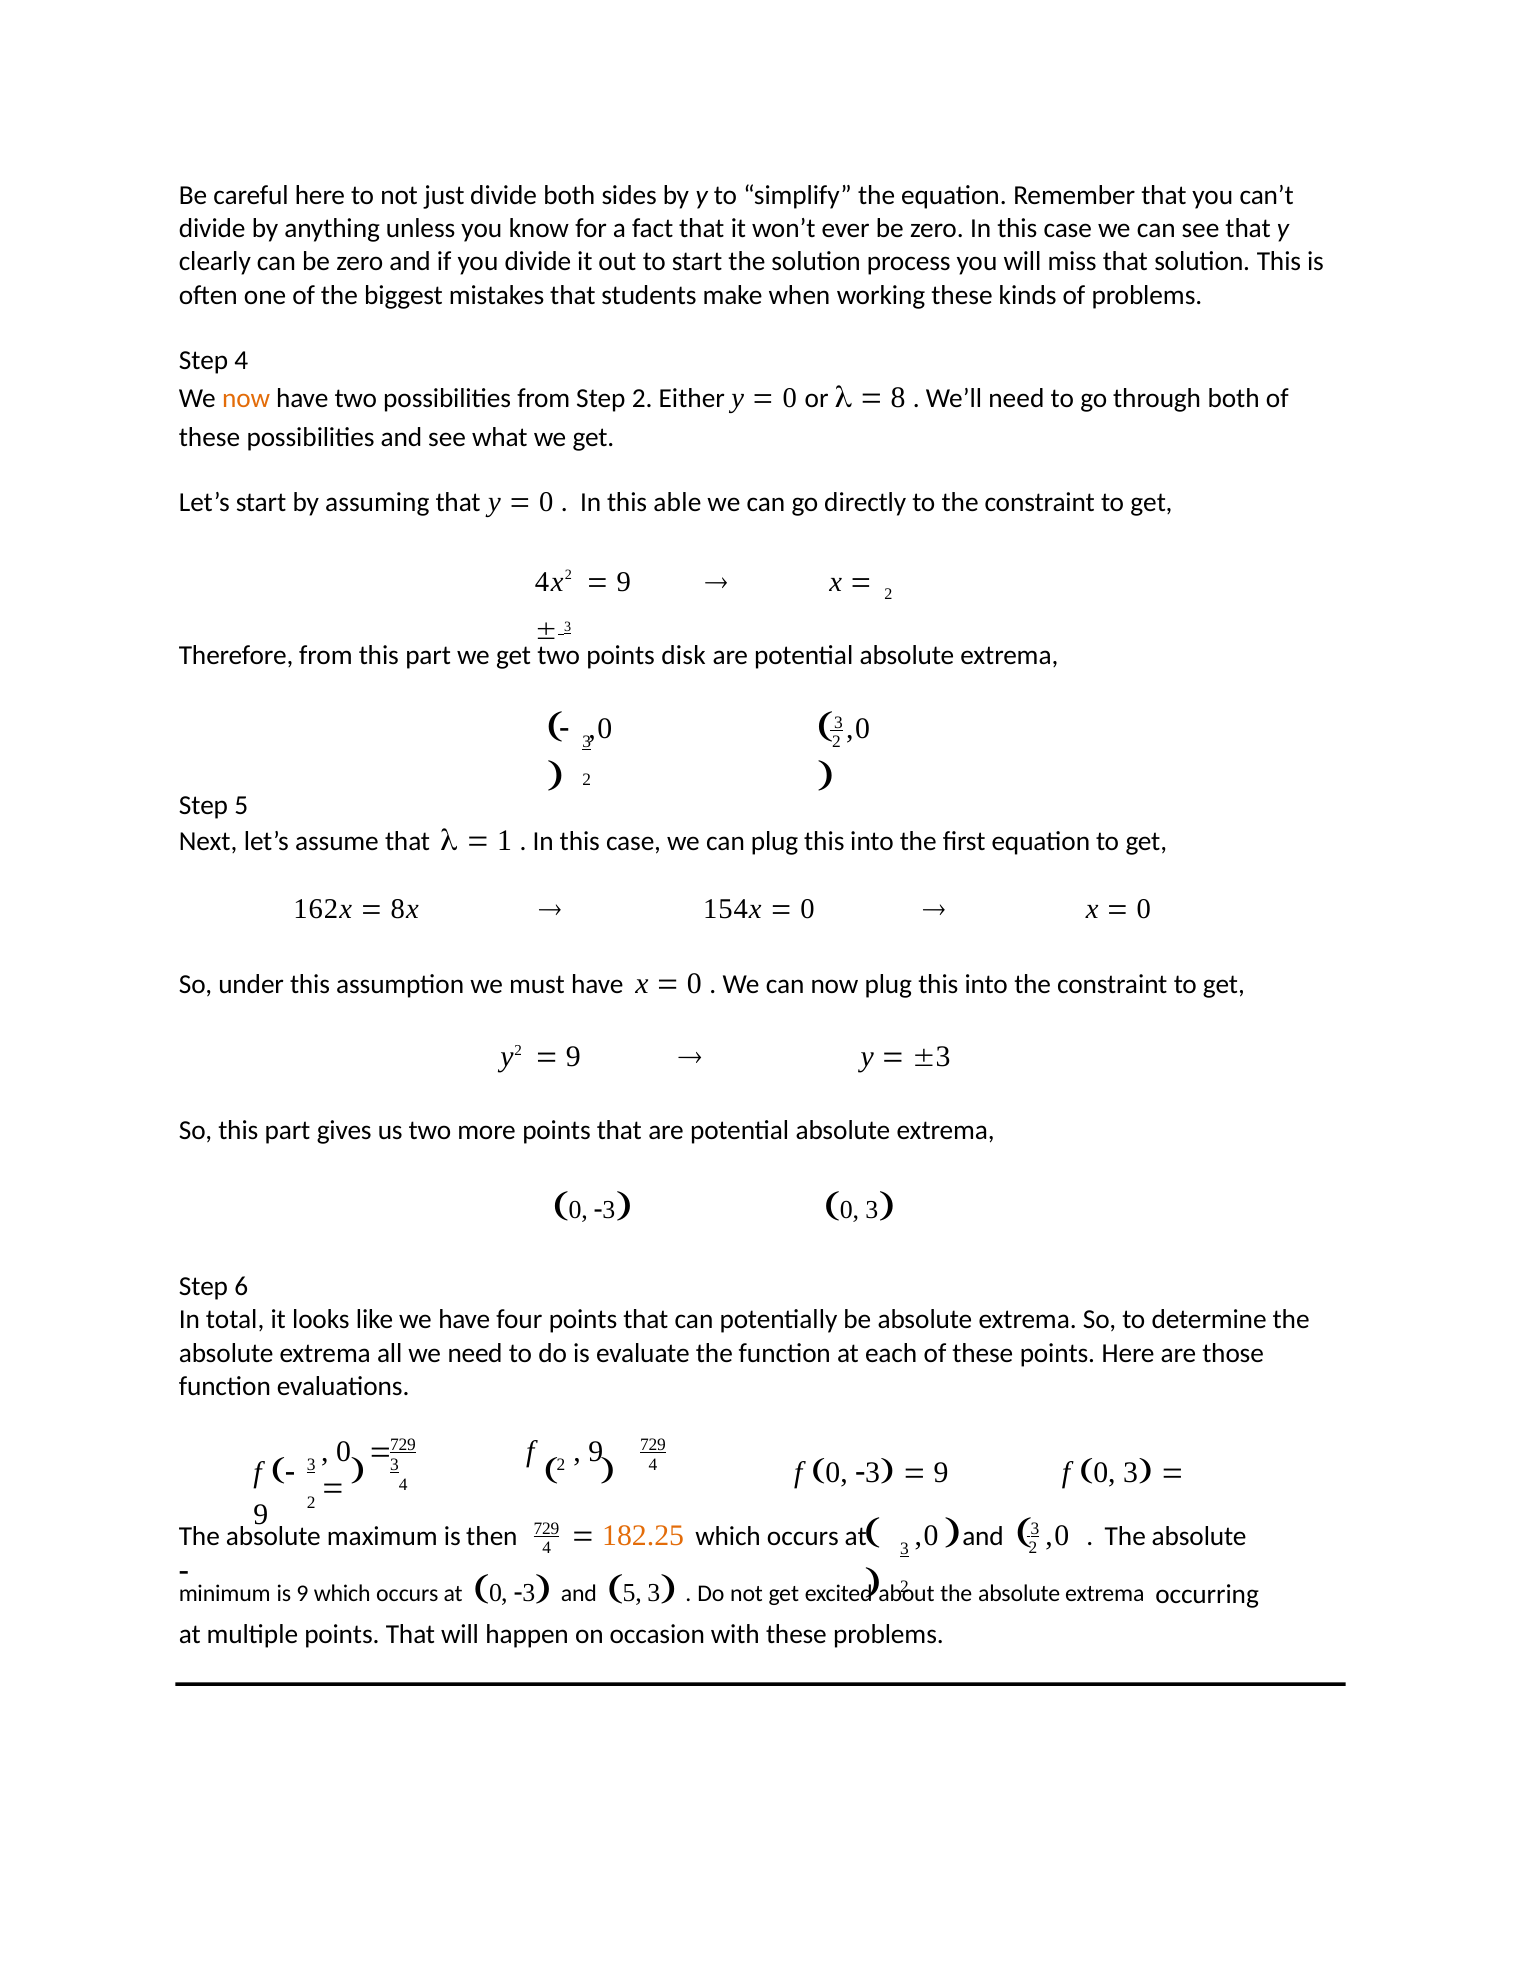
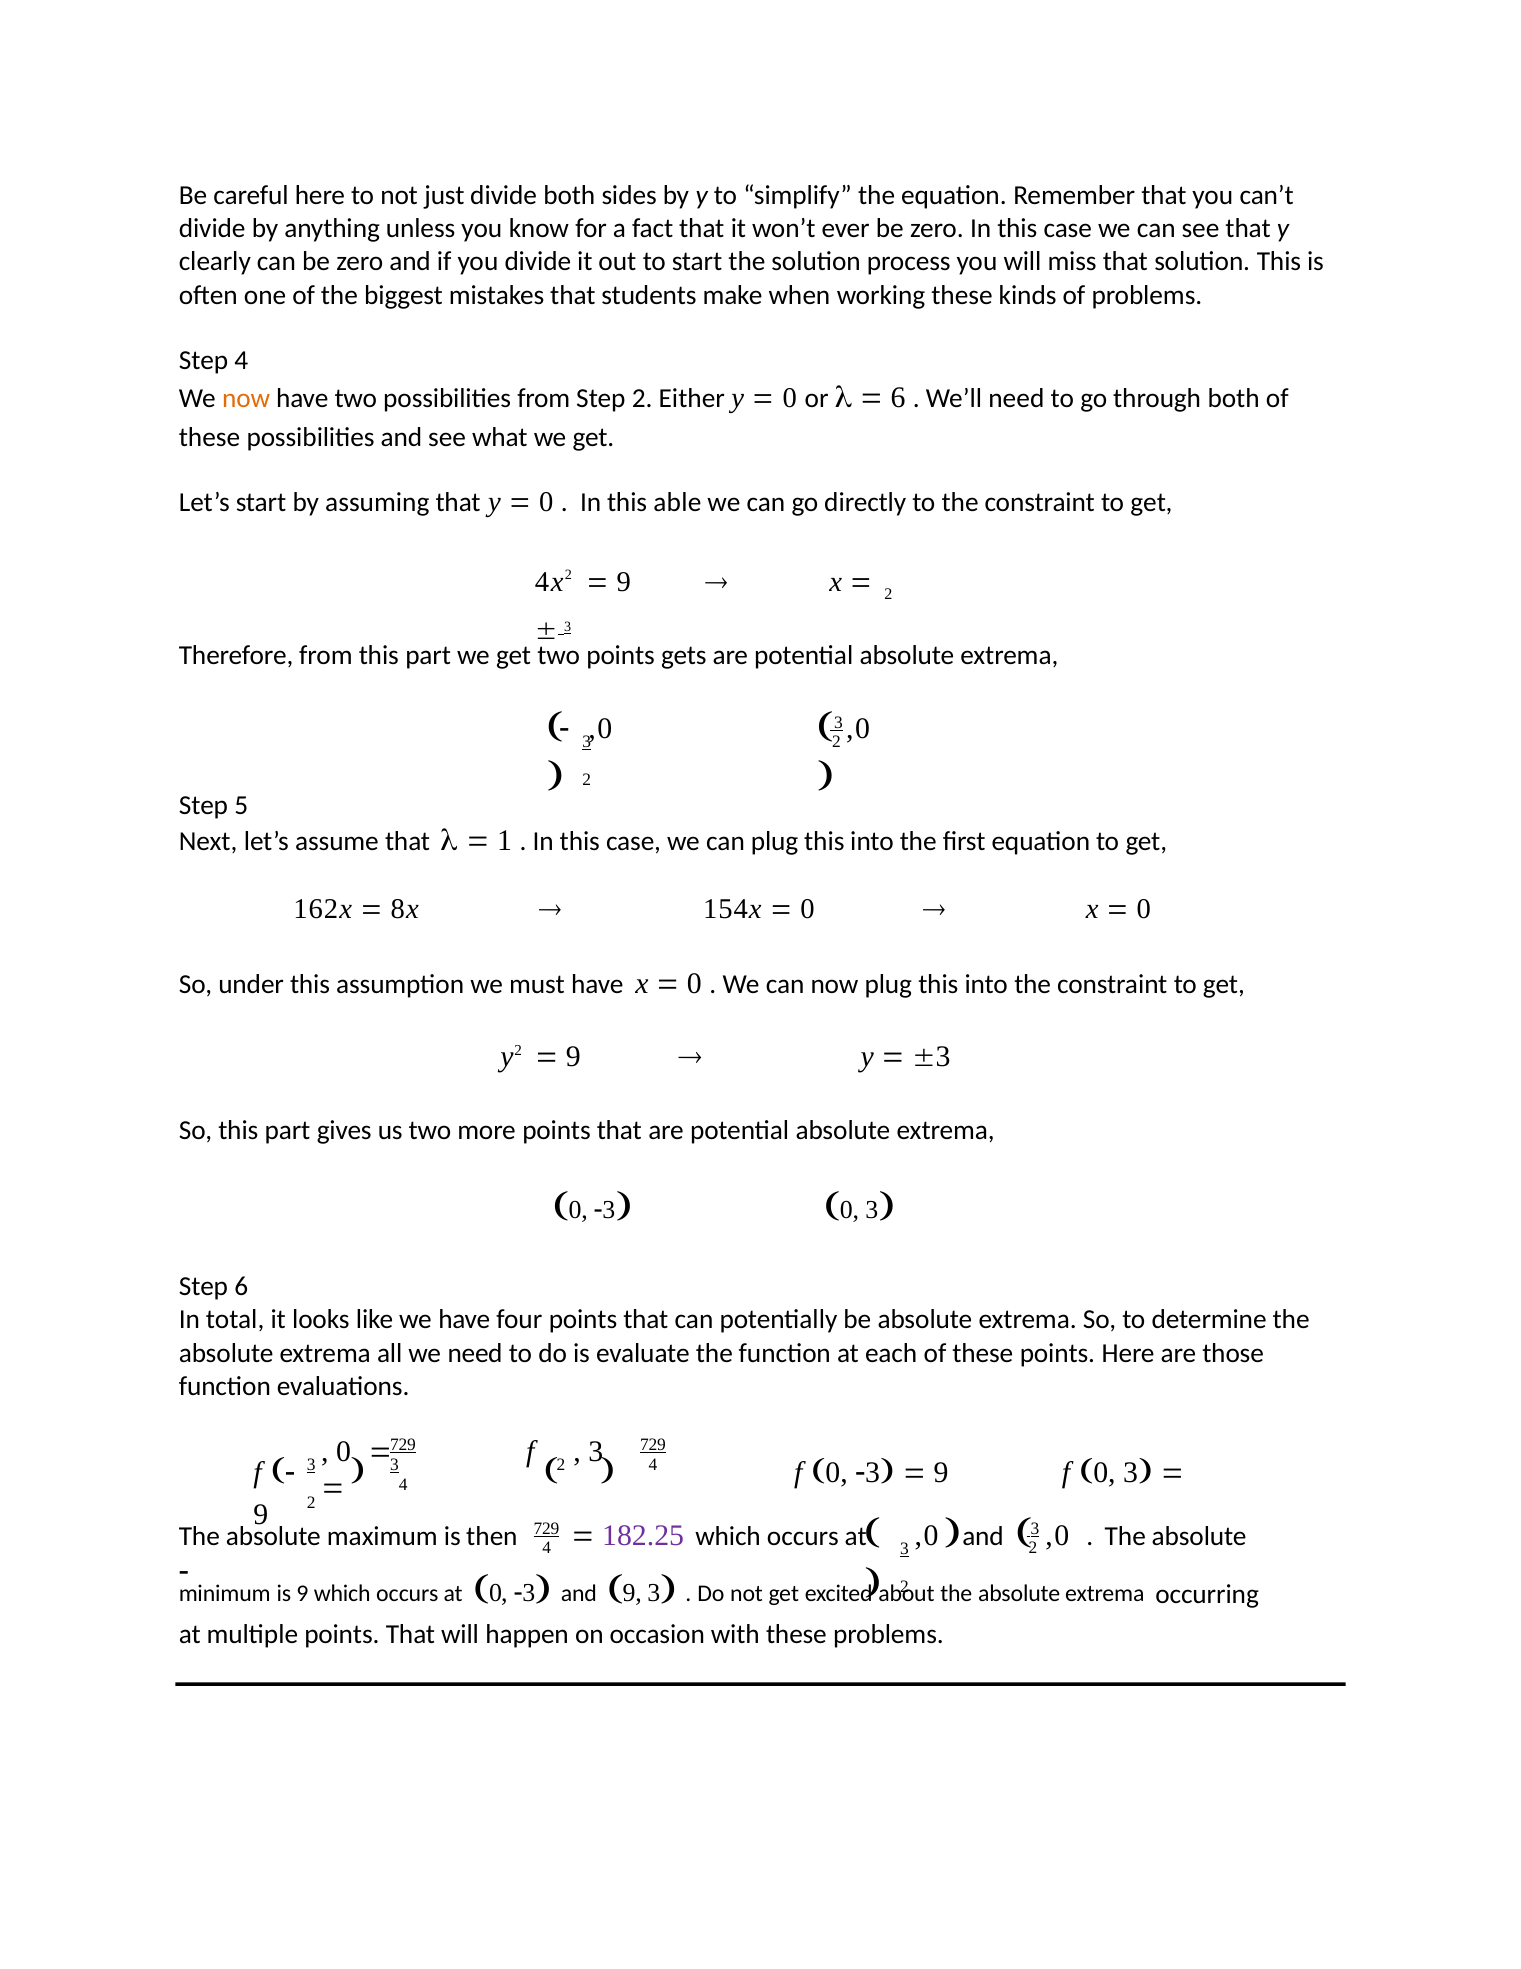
8 at (898, 397): 8 -> 6
disk: disk -> gets
9 at (596, 1451): 9 -> 3
182.25 colour: orange -> purple
5 at (632, 1592): 5 -> 9
